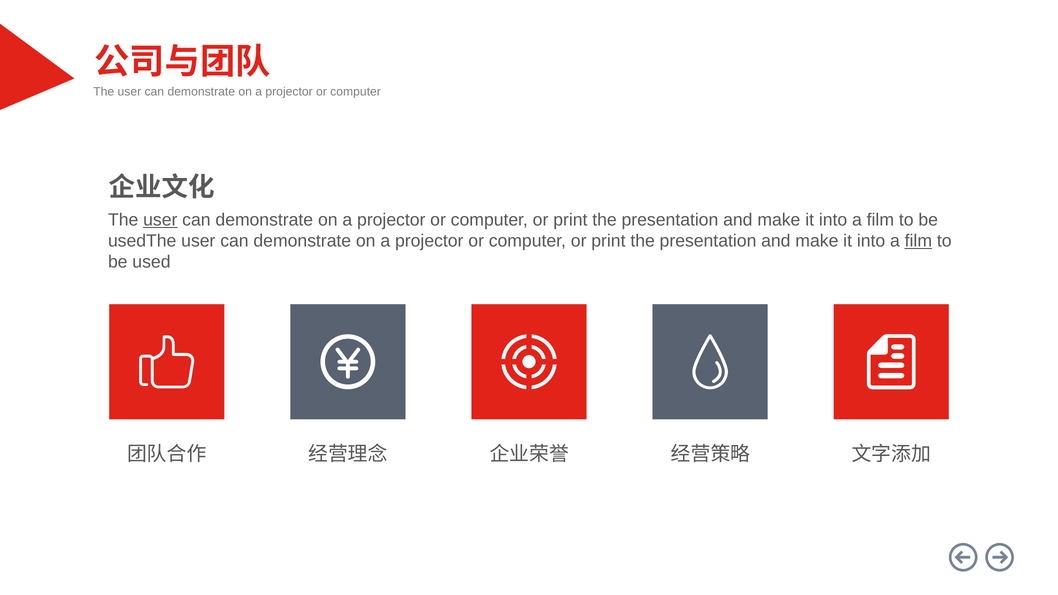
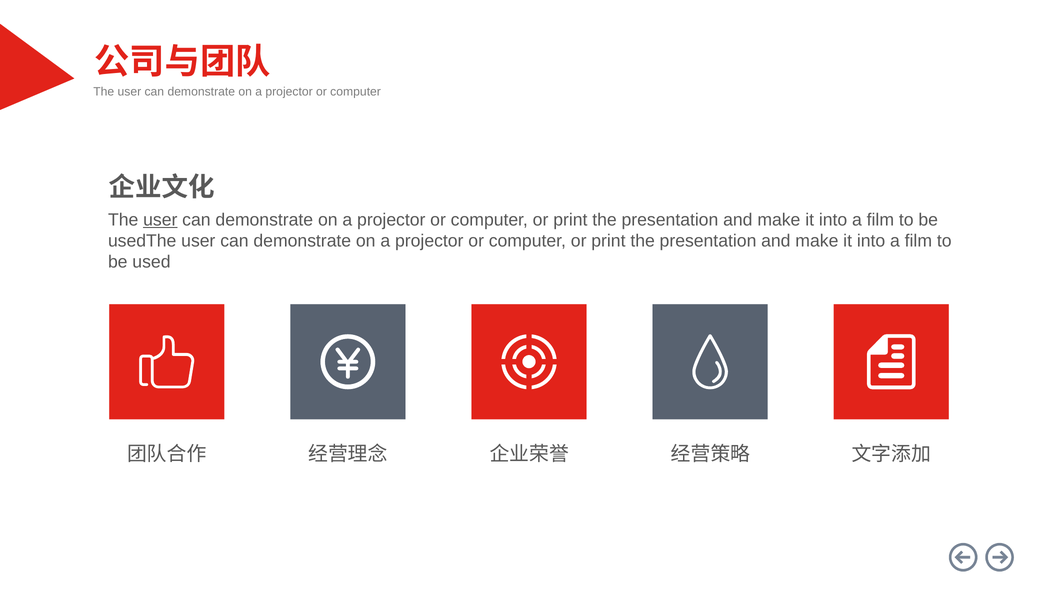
film at (918, 241) underline: present -> none
